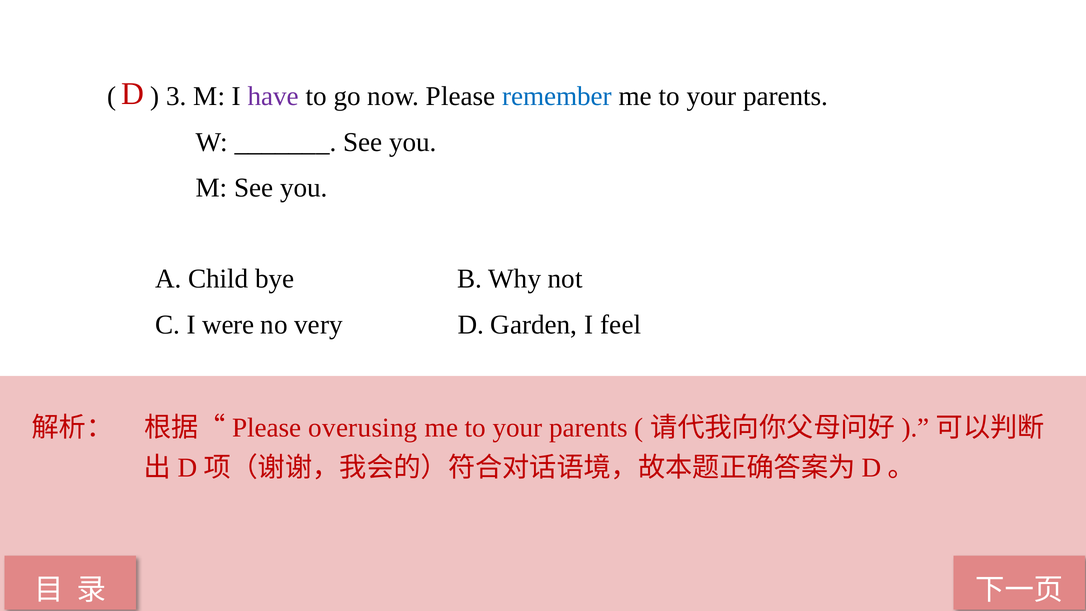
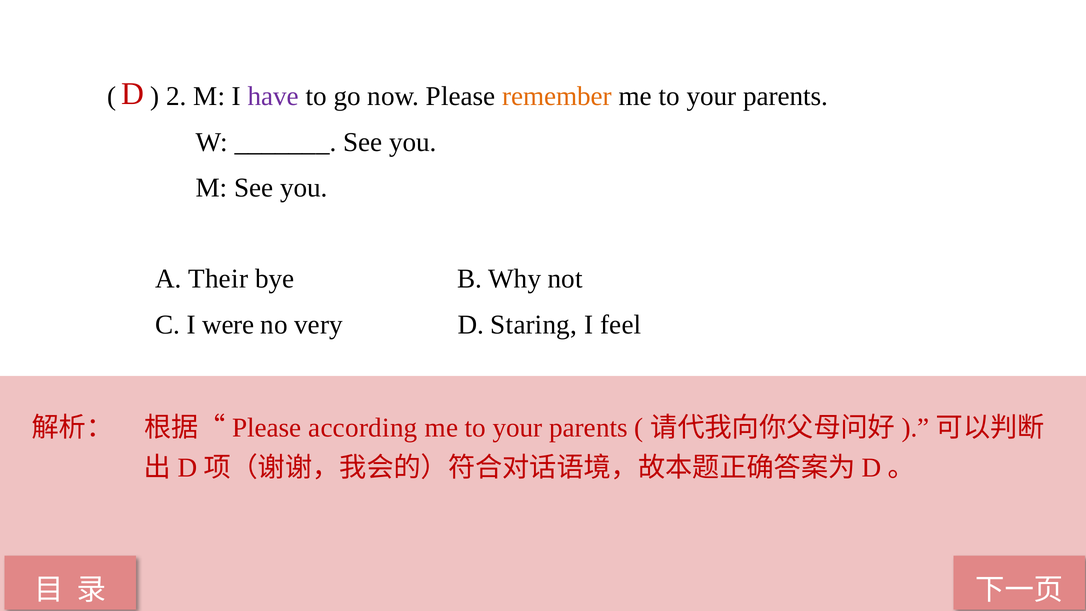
3: 3 -> 2
remember colour: blue -> orange
Child: Child -> Their
Garden: Garden -> Staring
overusing: overusing -> according
